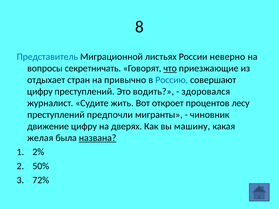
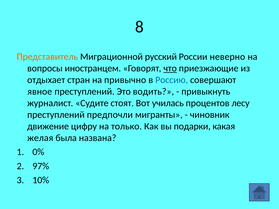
Представитель colour: blue -> orange
листьях: листьях -> русский
секретничать: секретничать -> иностранцем
цифру at (40, 92): цифру -> явное
здоровался: здоровался -> привыкнуть
жить: жить -> стоят
откроет: откроет -> училась
дверях: дверях -> только
машину: машину -> подарки
названа underline: present -> none
2%: 2% -> 0%
50%: 50% -> 97%
72%: 72% -> 10%
